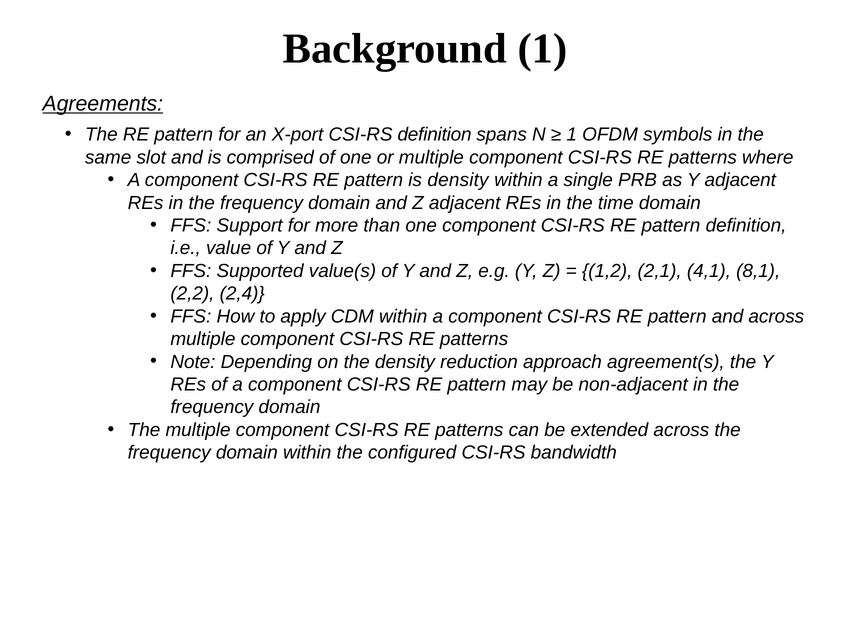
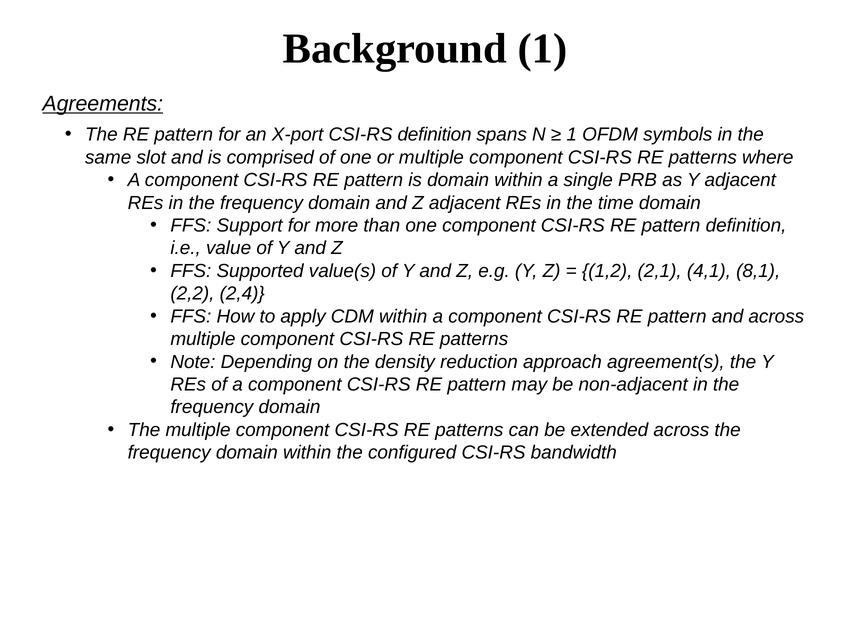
is density: density -> domain
